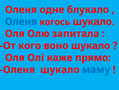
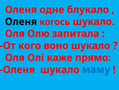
Оленя at (21, 22) colour: blue -> black
